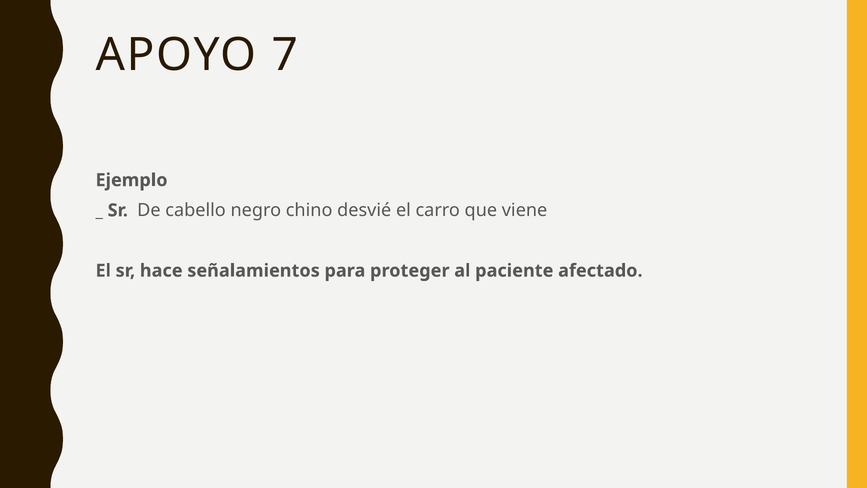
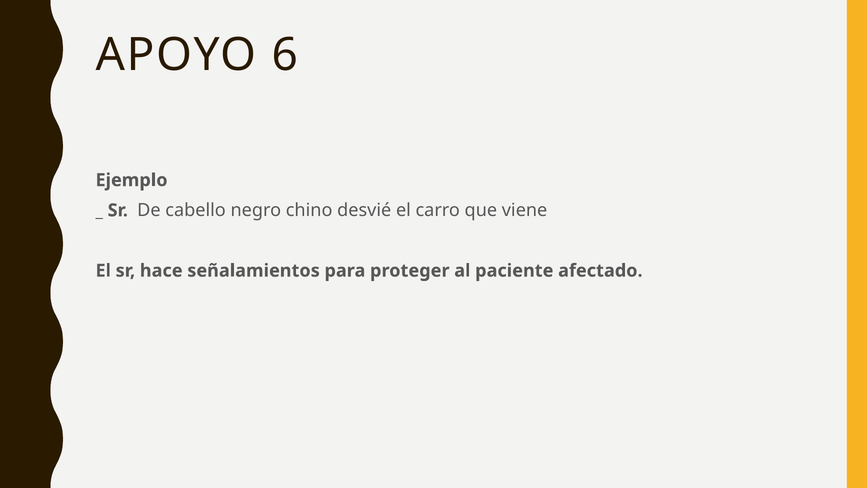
7: 7 -> 6
